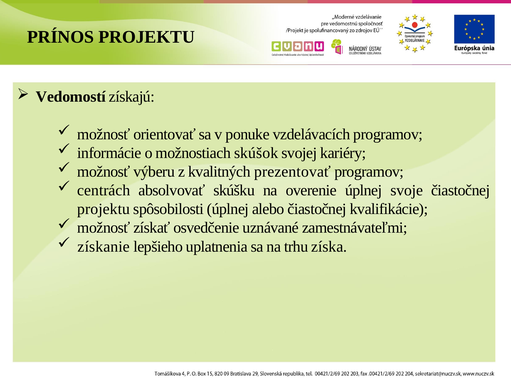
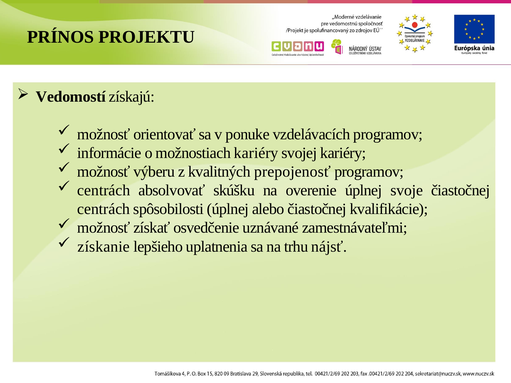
možnostiach skúšok: skúšok -> kariéry
prezentovať: prezentovať -> prepojenosť
projektu at (104, 209): projektu -> centrách
získa: získa -> nájsť
